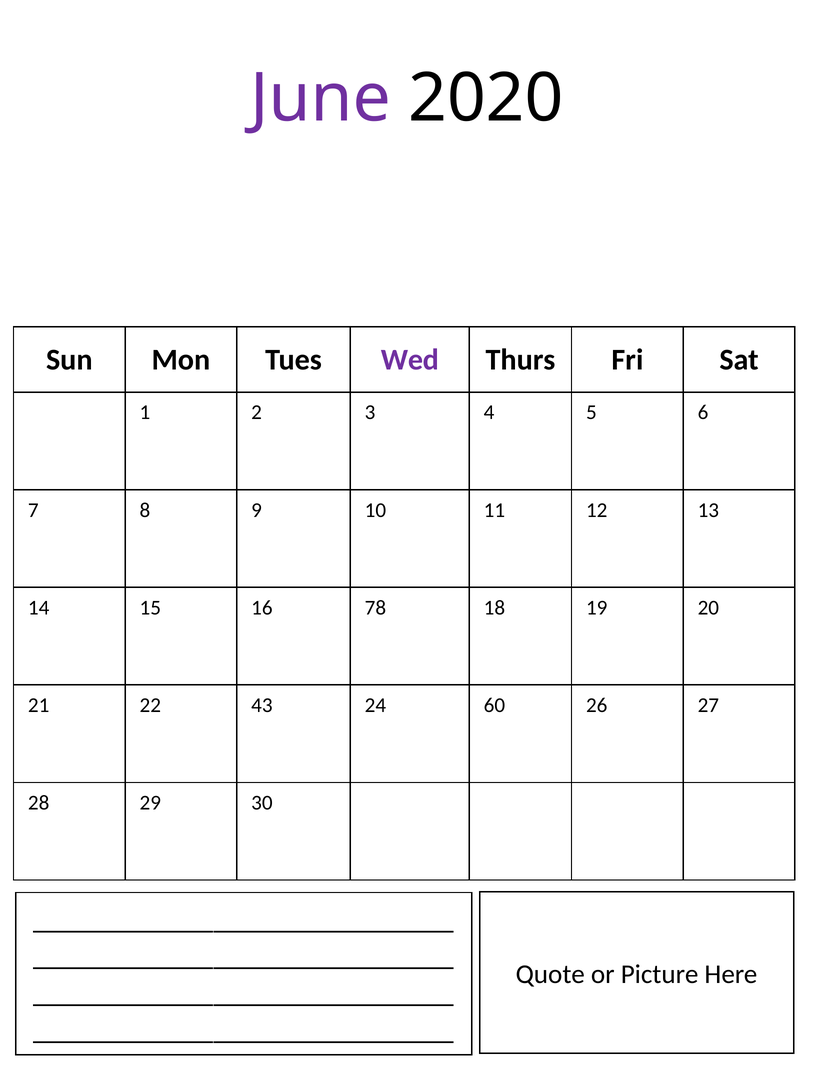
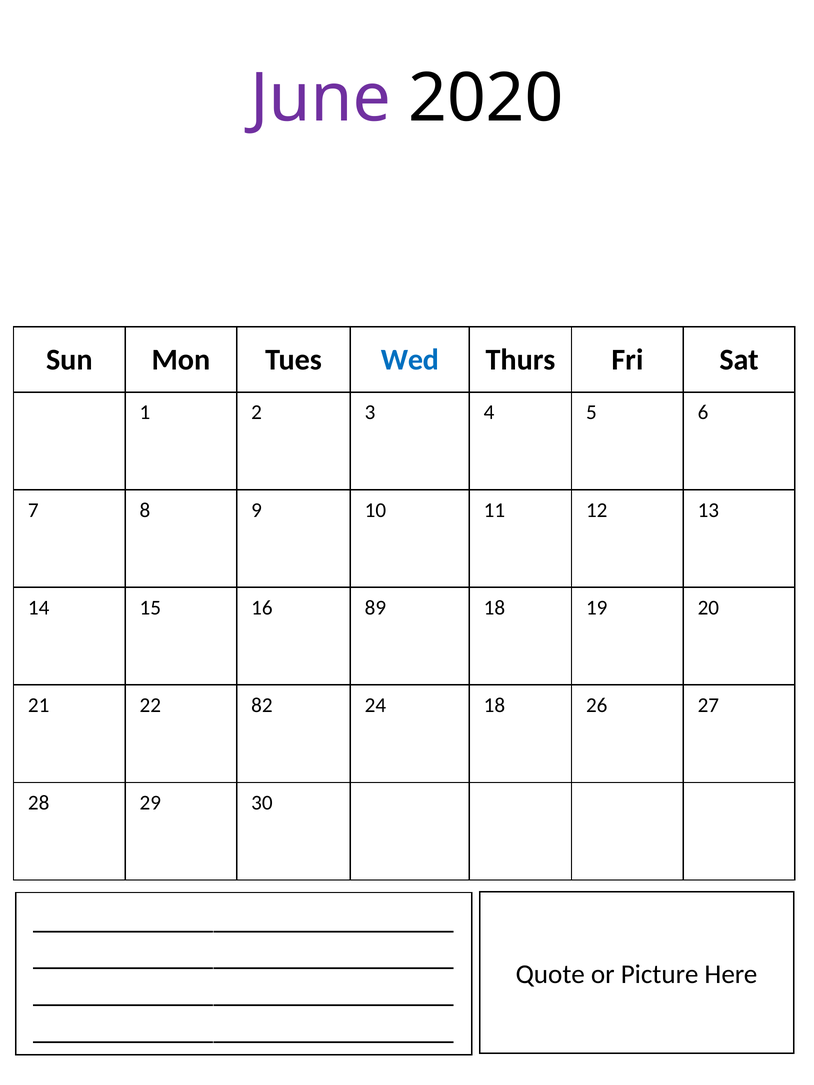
Wed colour: purple -> blue
78: 78 -> 89
43: 43 -> 82
24 60: 60 -> 18
